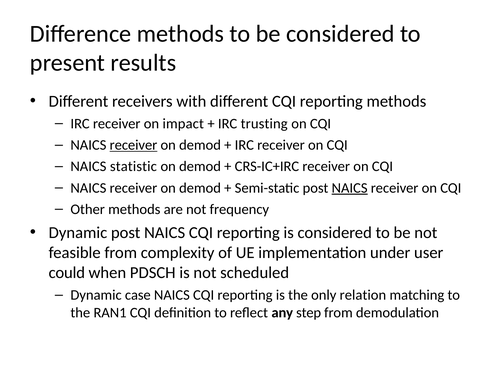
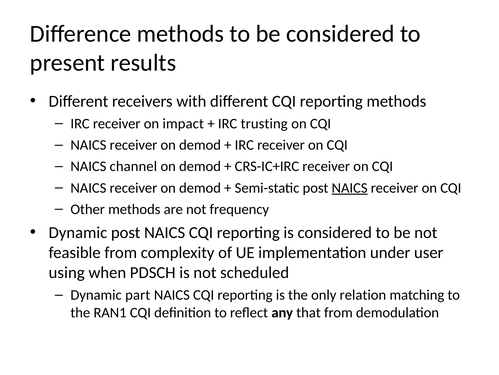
receiver at (133, 145) underline: present -> none
statistic: statistic -> channel
could: could -> using
case: case -> part
step: step -> that
